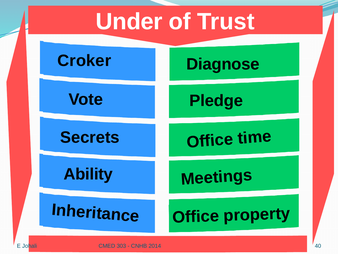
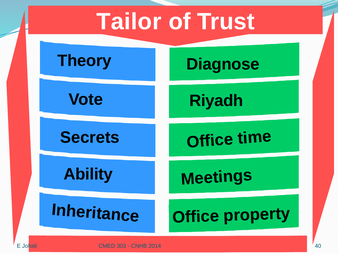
Under: Under -> Tailor
Croker: Croker -> Theory
Pledge: Pledge -> Riyadh
